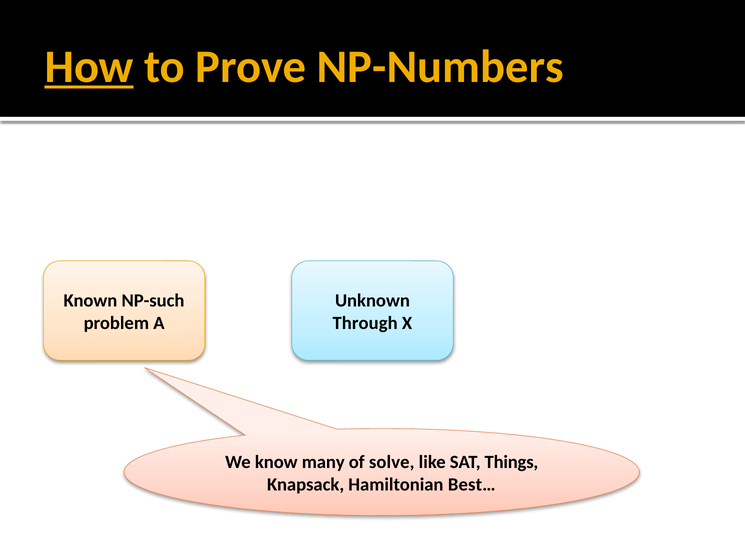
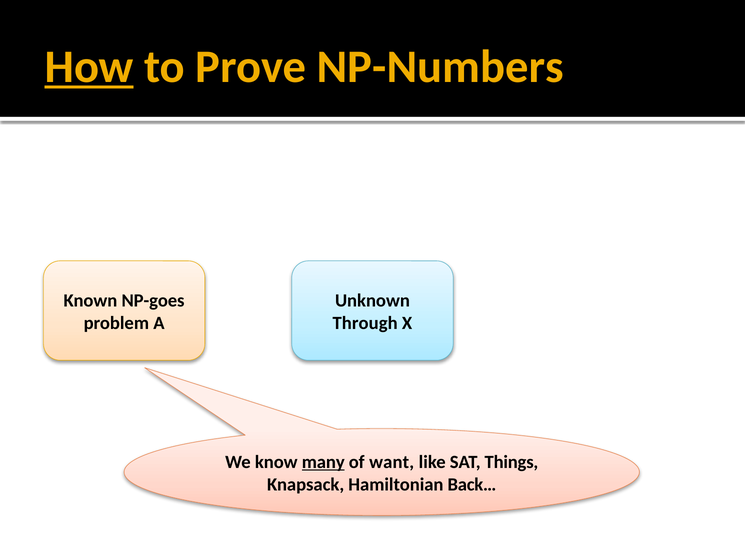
NP-such: NP-such -> NP-goes
many underline: none -> present
solve: solve -> want
Best…: Best… -> Back…
